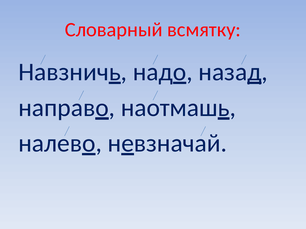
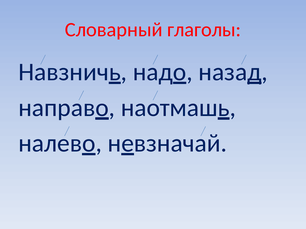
всмятку: всмятку -> глаголы
